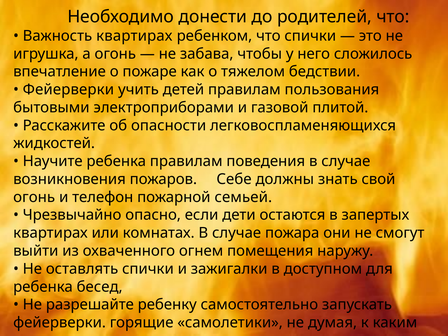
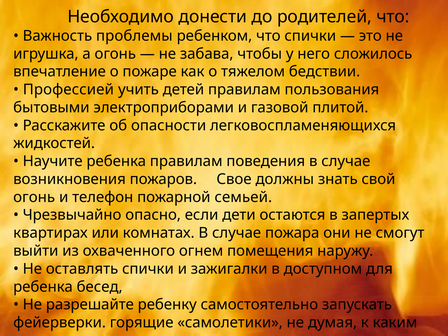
Важность квартирах: квартирах -> проблемы
Фейерверки at (68, 90): Фейерверки -> Профессией
Себе: Себе -> Свое
